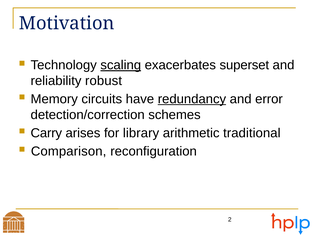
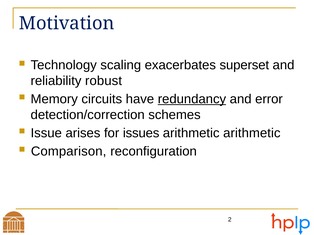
scaling underline: present -> none
Carry: Carry -> Issue
library: library -> issues
arithmetic traditional: traditional -> arithmetic
